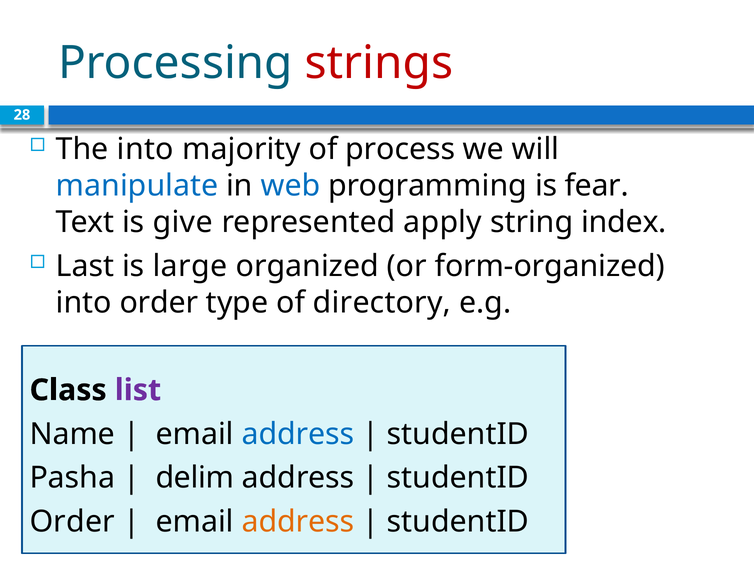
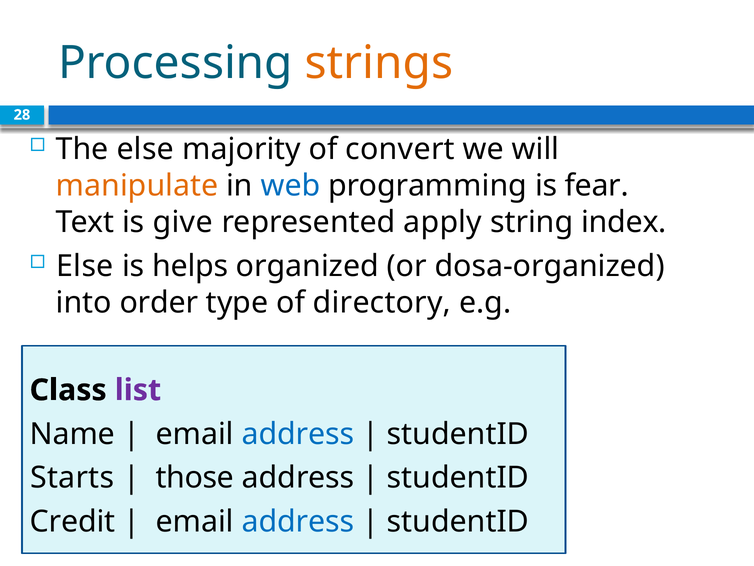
strings colour: red -> orange
The into: into -> else
process: process -> convert
manipulate colour: blue -> orange
Last at (85, 266): Last -> Else
large: large -> helps
form-organized: form-organized -> dosa-organized
Pasha: Pasha -> Starts
delim: delim -> those
Order at (72, 521): Order -> Credit
address at (298, 521) colour: orange -> blue
